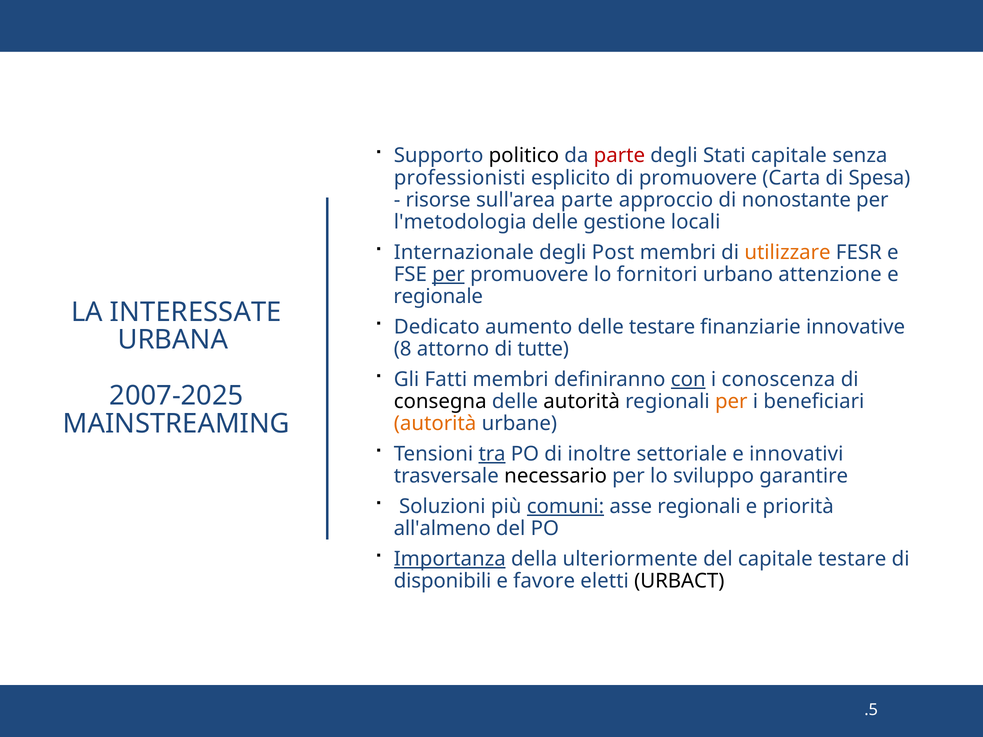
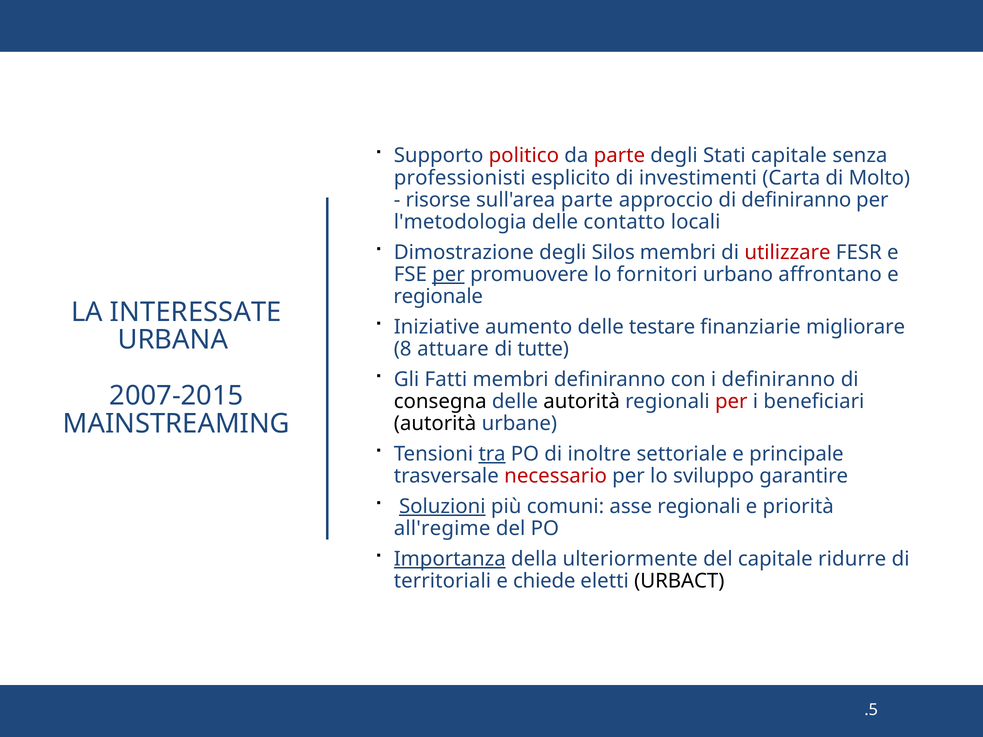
politico colour: black -> red
di promuovere: promuovere -> investimenti
Spesa: Spesa -> Molto
di nonostante: nonostante -> definiranno
gestione: gestione -> contatto
Internazionale: Internazionale -> Dimostrazione
Post: Post -> Silos
utilizzare colour: orange -> red
attenzione: attenzione -> affrontano
Dedicato: Dedicato -> Iniziative
innovative: innovative -> migliorare
attorno: attorno -> attuare
con underline: present -> none
i conoscenza: conoscenza -> definiranno
2007-2025: 2007-2025 -> 2007-2015
per at (731, 402) colour: orange -> red
autorità at (435, 424) colour: orange -> black
innovativi: innovativi -> principale
necessario colour: black -> red
Soluzioni underline: none -> present
comuni underline: present -> none
all'almeno: all'almeno -> all'regime
capitale testare: testare -> ridurre
disponibili: disponibili -> territoriali
favore: favore -> chiede
